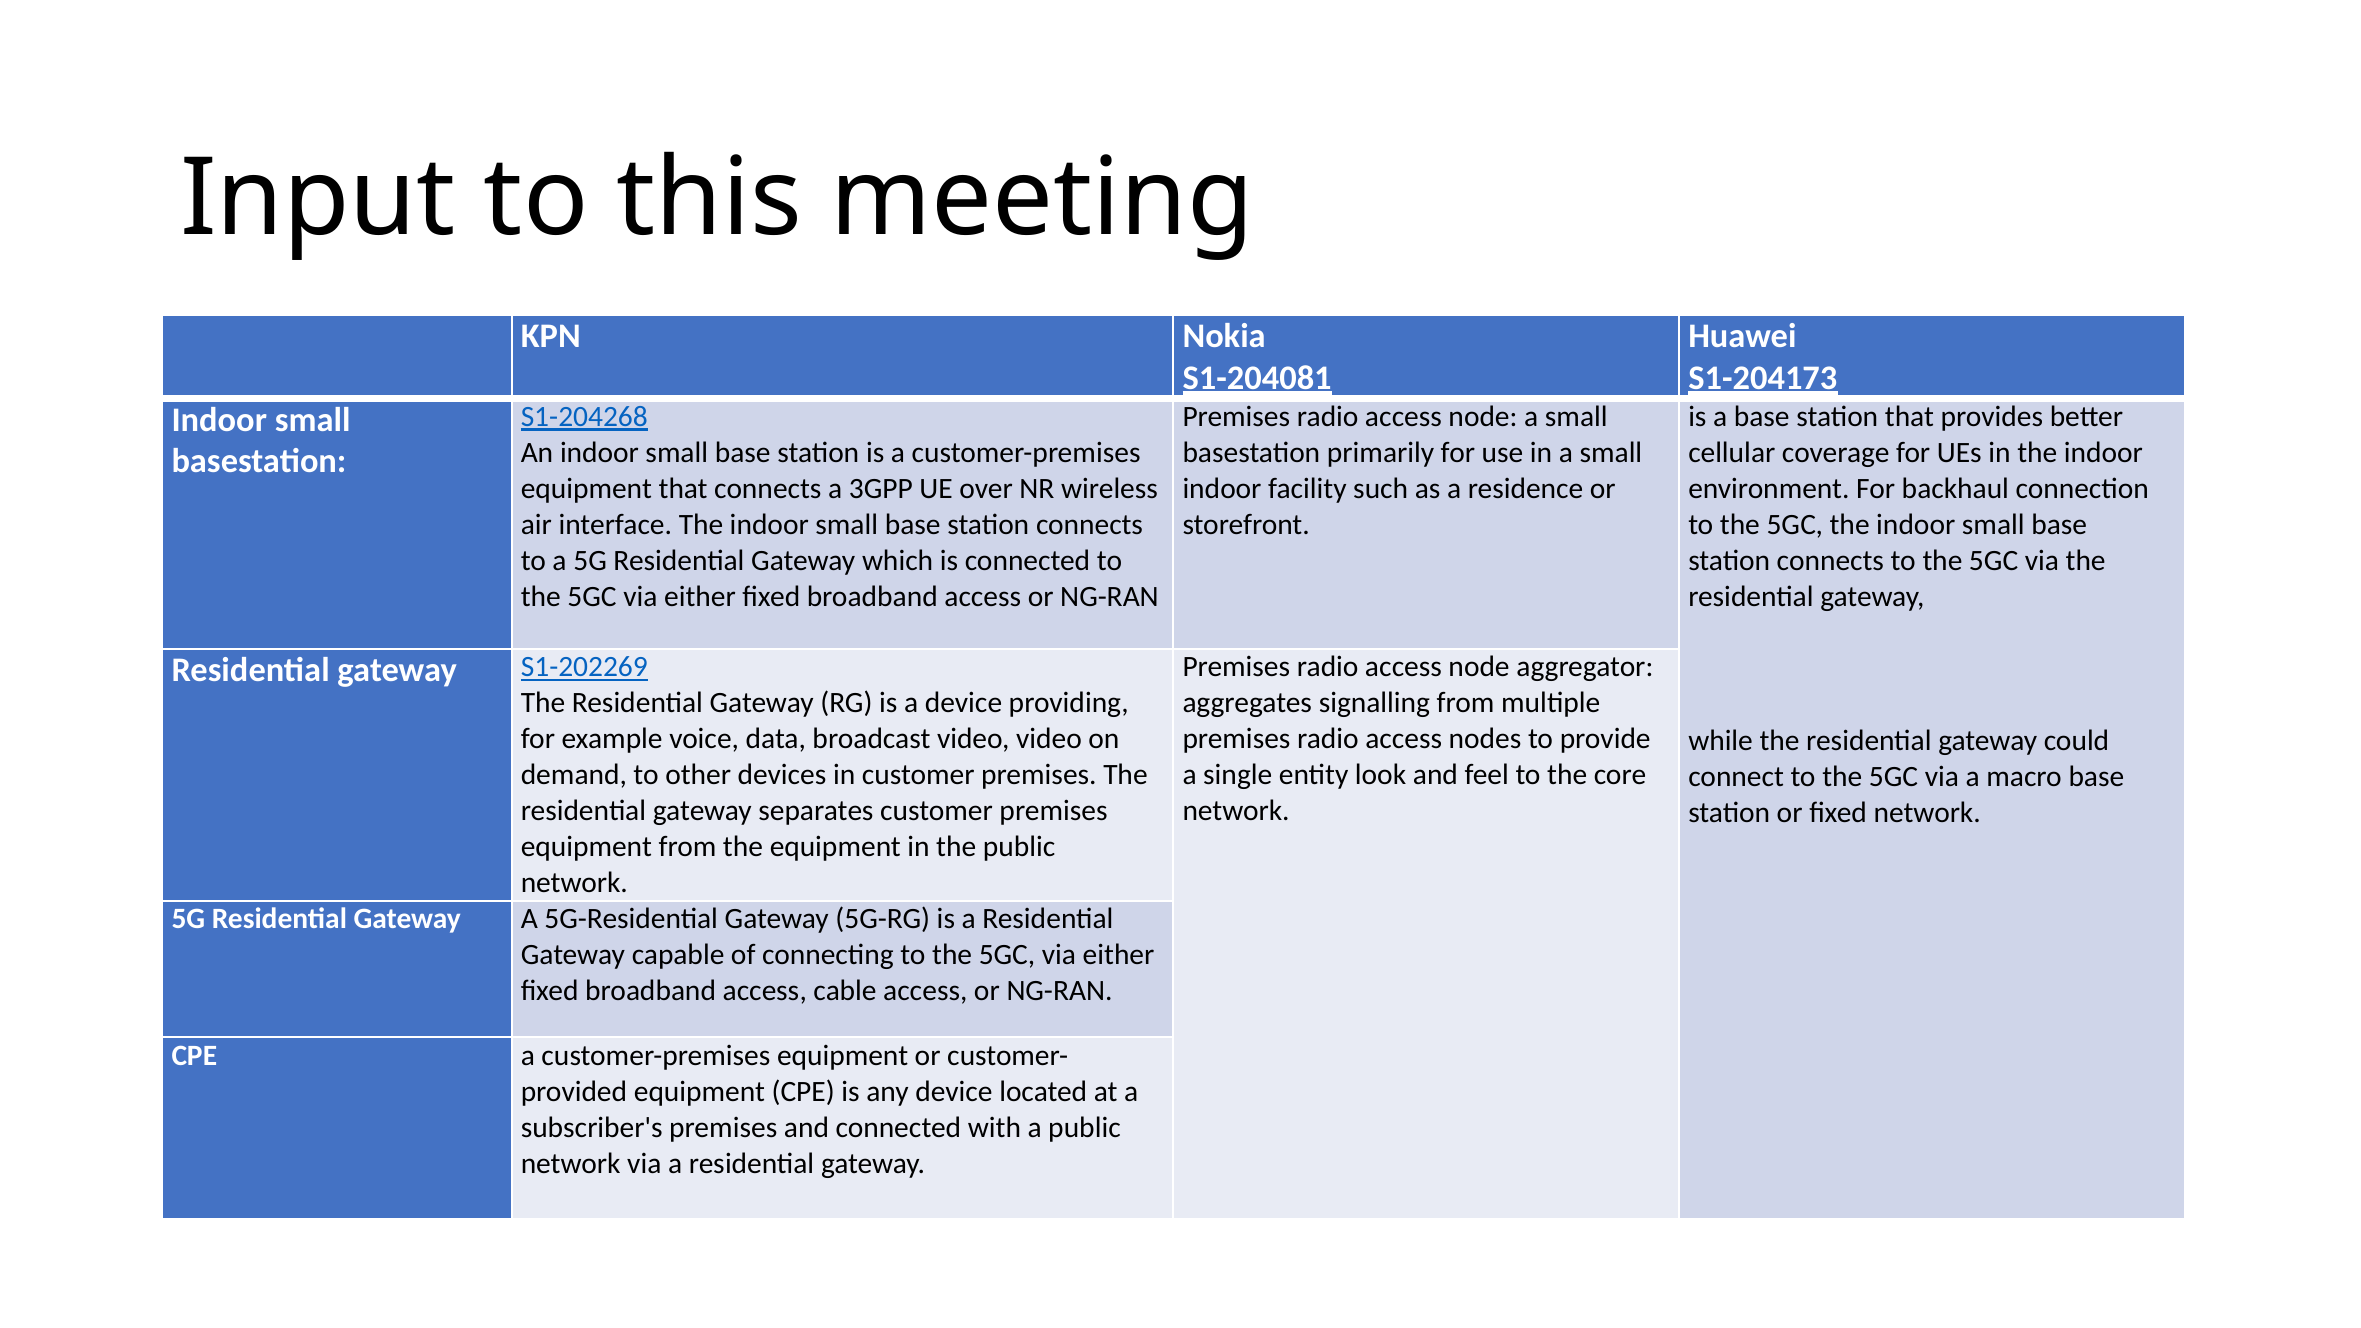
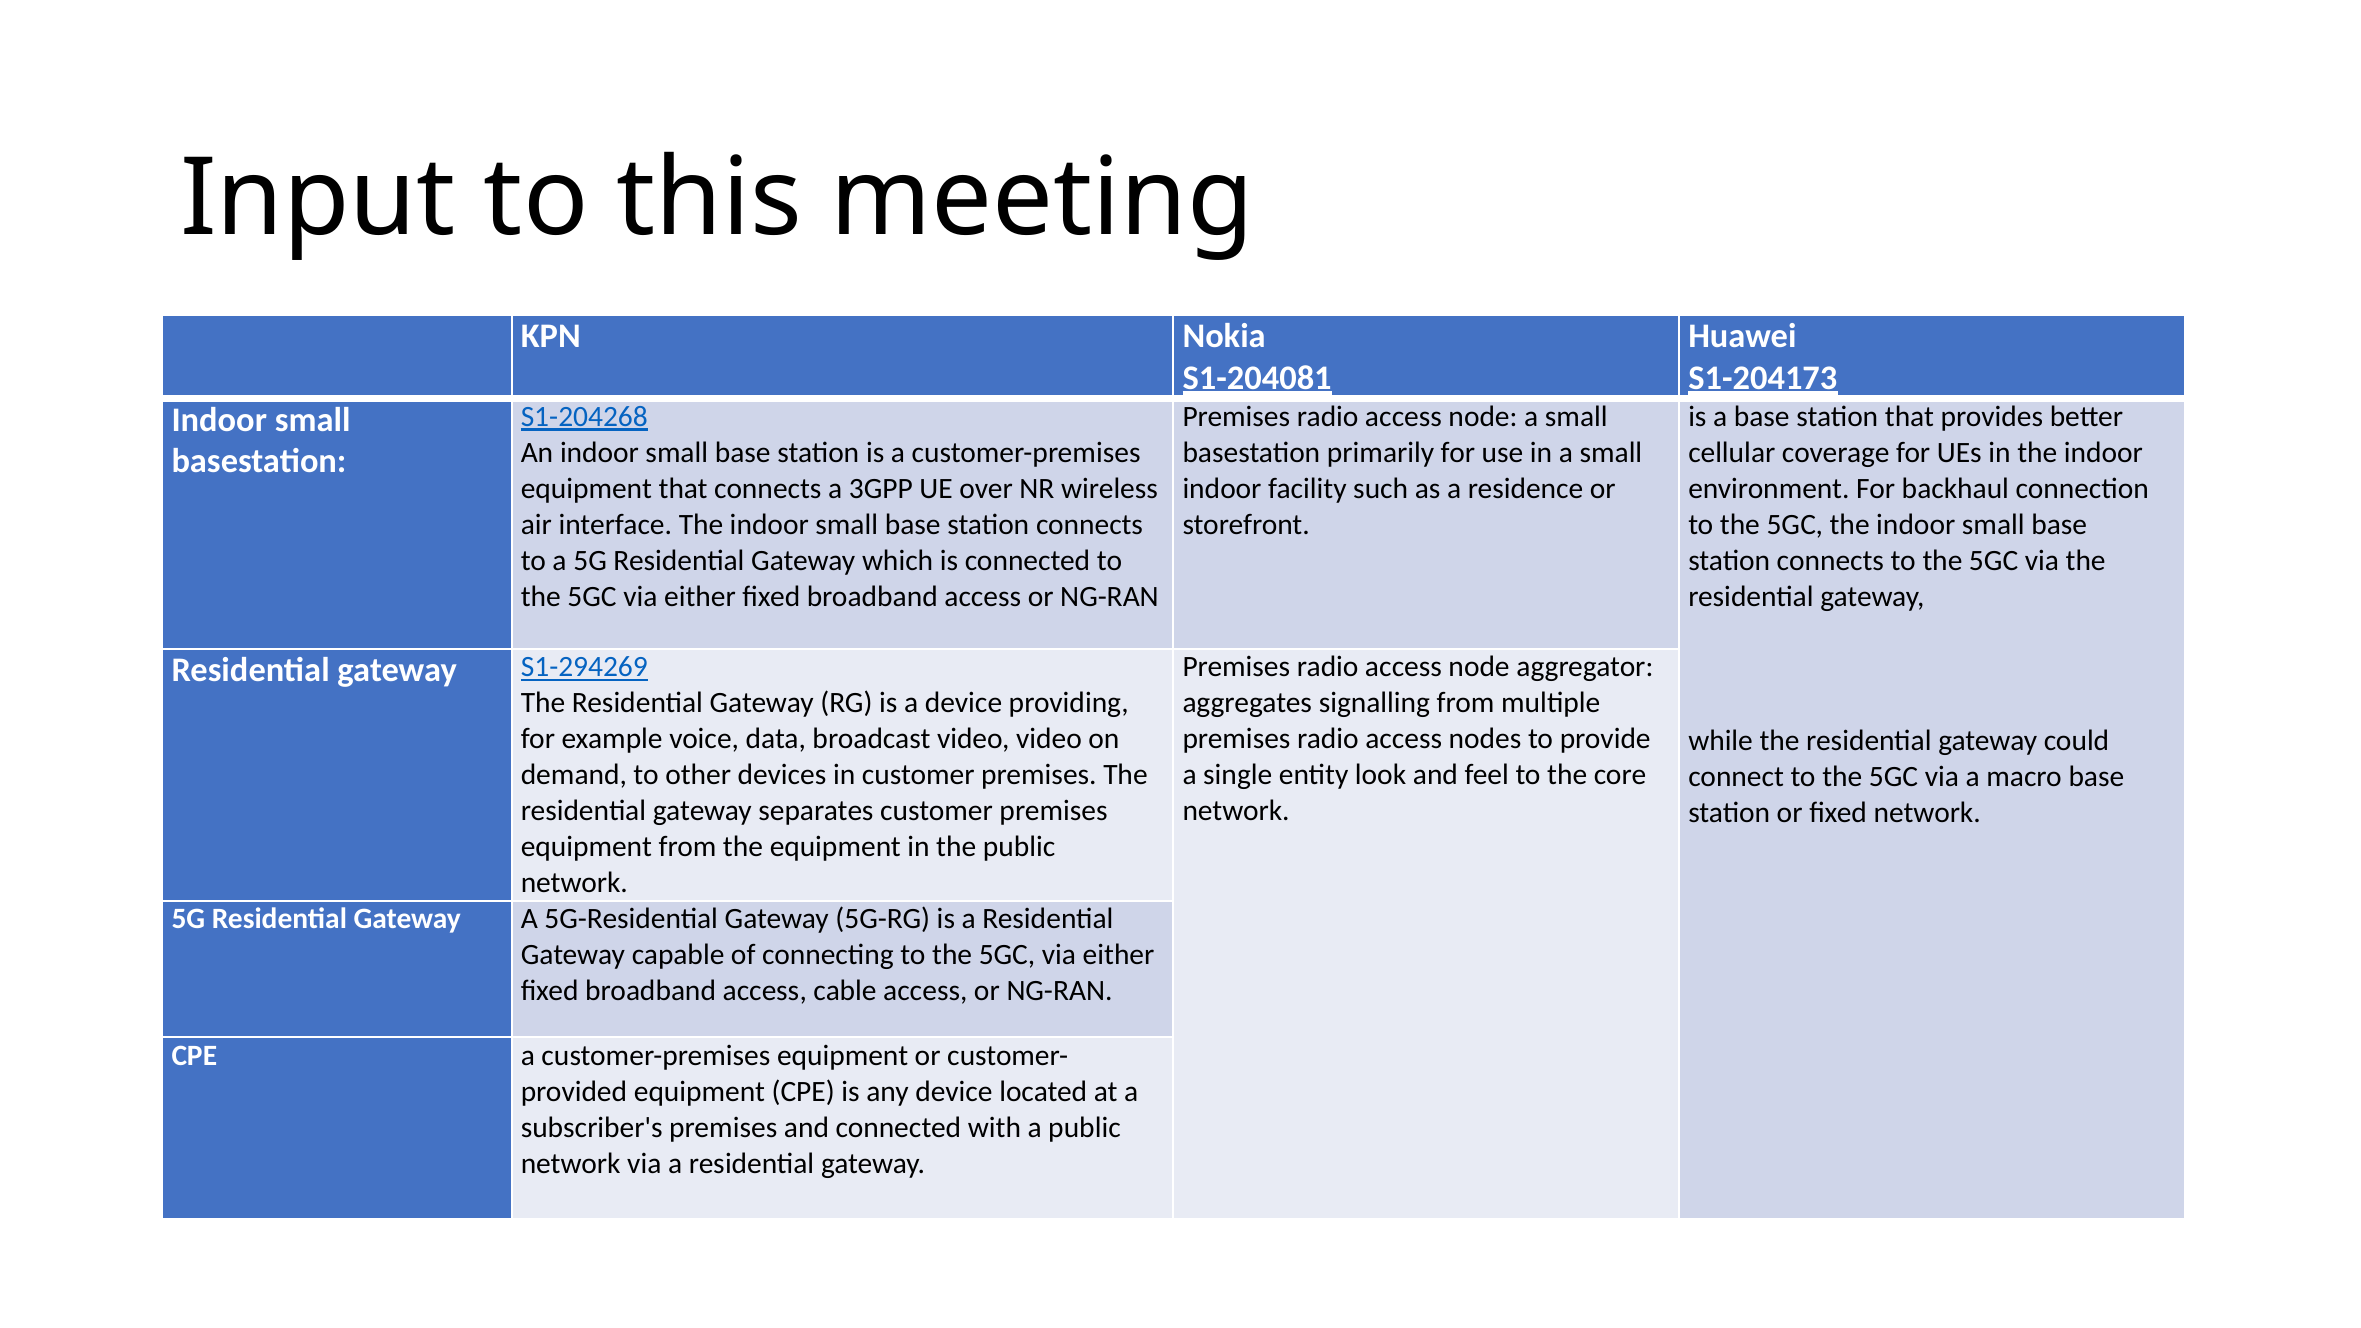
S1-202269: S1-202269 -> S1-294269
